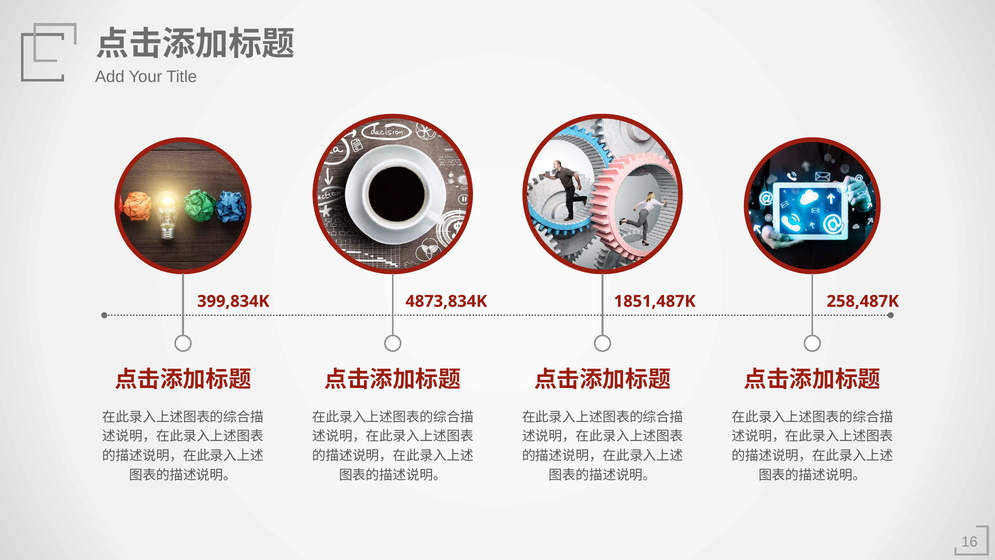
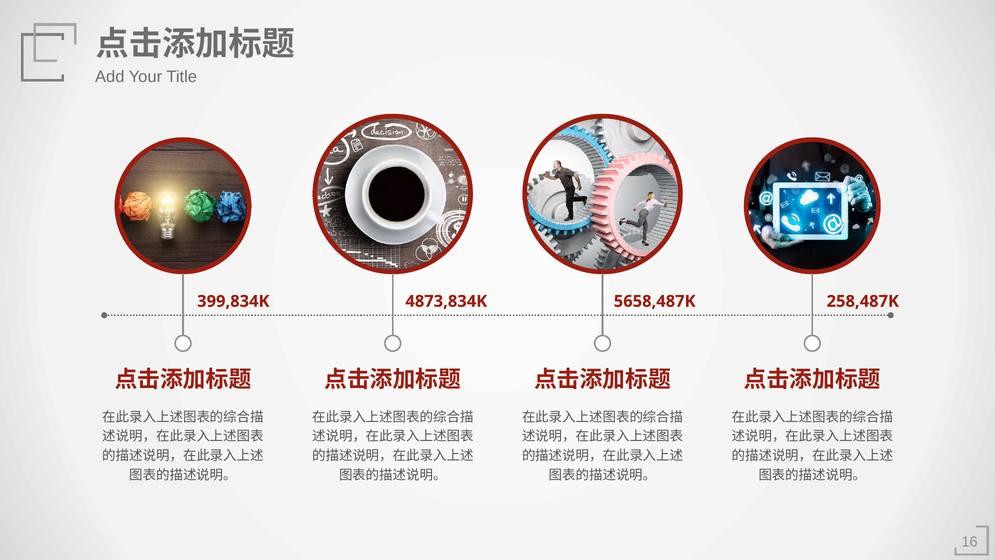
1851,487K: 1851,487K -> 5658,487K
